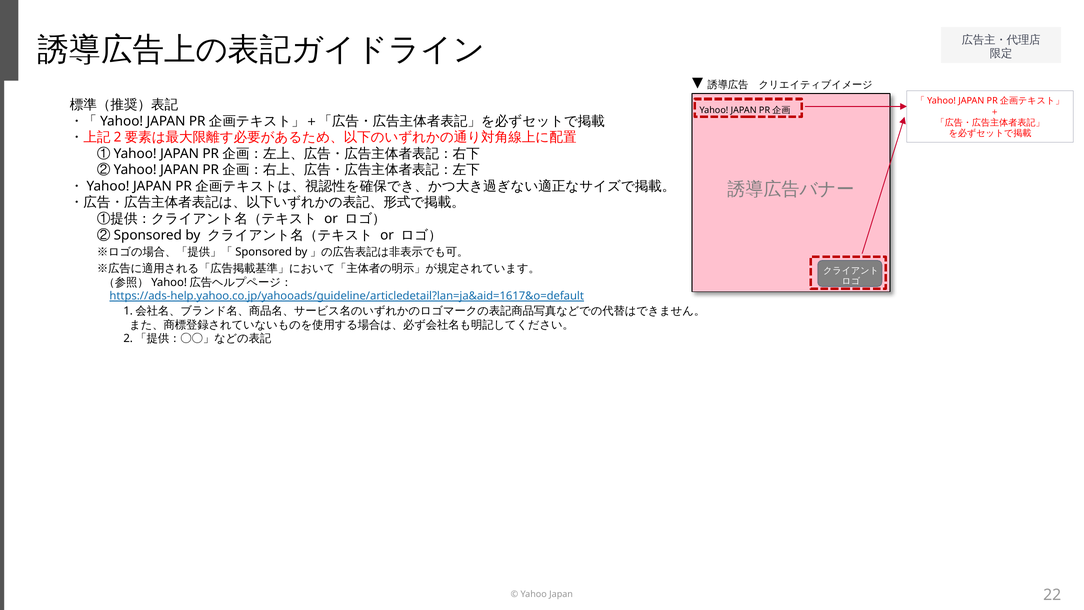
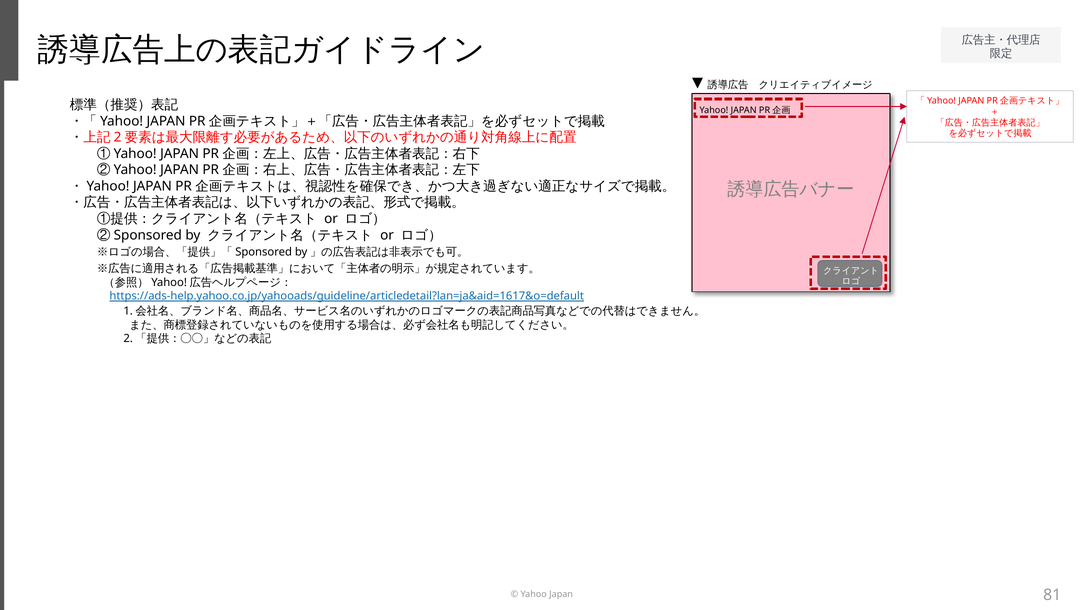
22: 22 -> 81
